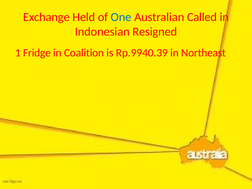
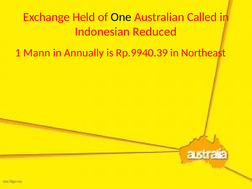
One colour: blue -> black
Resigned: Resigned -> Reduced
Fridge: Fridge -> Mann
Coalition: Coalition -> Annually
